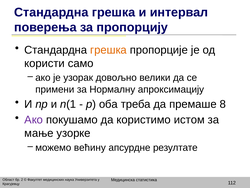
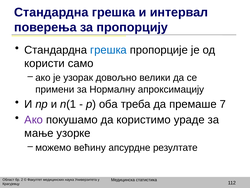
грешка at (108, 50) colour: orange -> blue
8: 8 -> 7
истом: истом -> ураде
